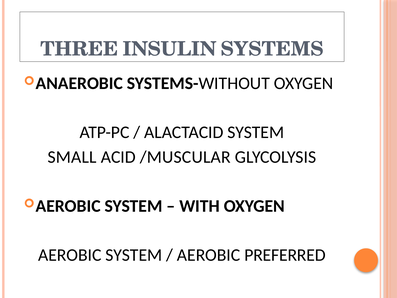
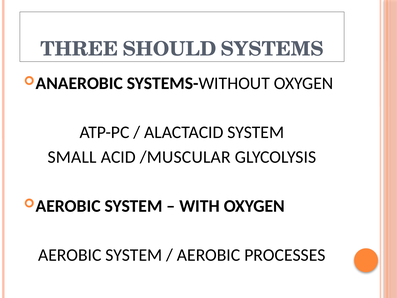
INSULIN: INSULIN -> SHOULD
PREFERRED: PREFERRED -> PROCESSES
